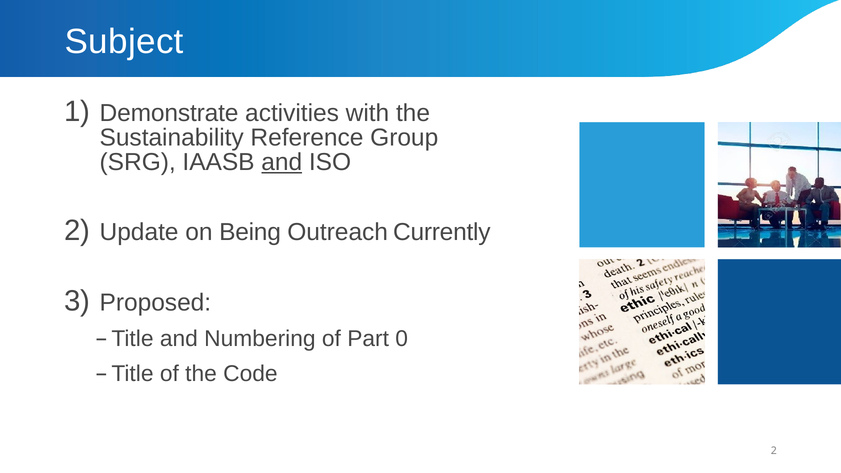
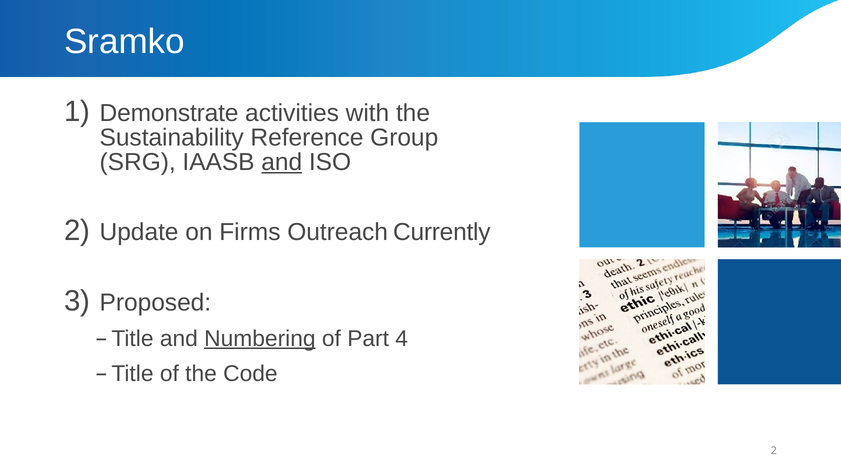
Subject: Subject -> Sramko
Being: Being -> Firms
Numbering underline: none -> present
0: 0 -> 4
